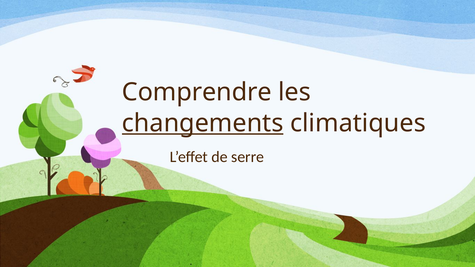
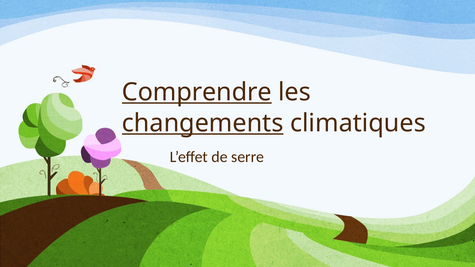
Comprendre underline: none -> present
